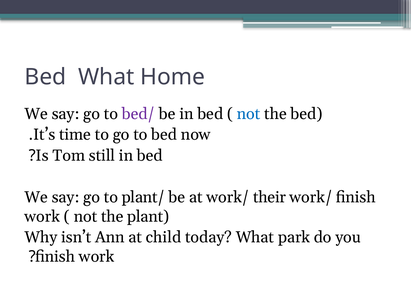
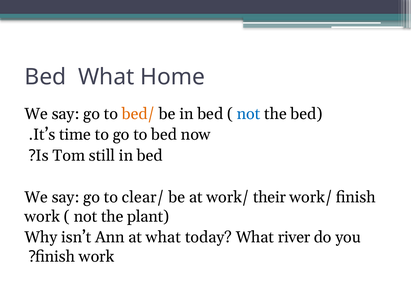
bed/ colour: purple -> orange
plant/: plant/ -> clear/
at child: child -> what
park: park -> river
